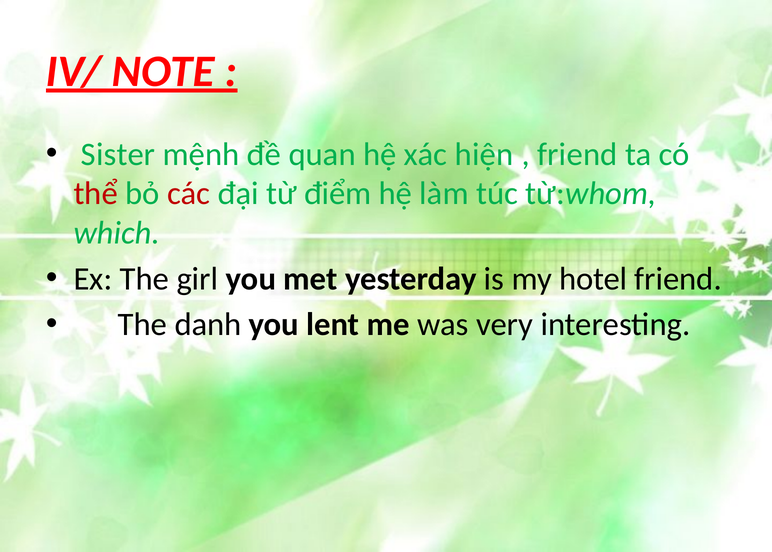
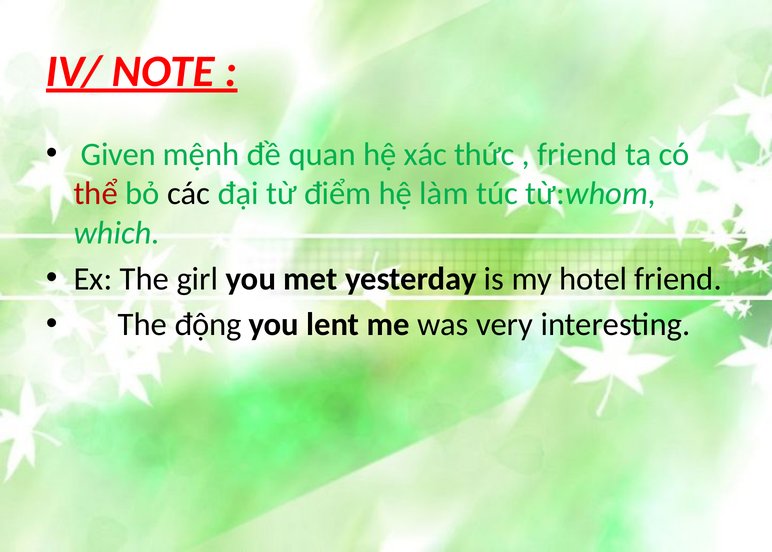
Sister: Sister -> Given
hiện: hiện -> thức
các colour: red -> black
danh: danh -> động
